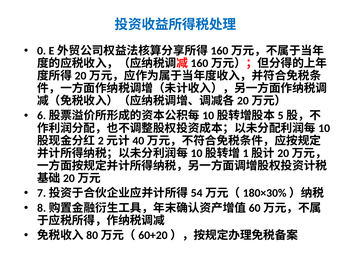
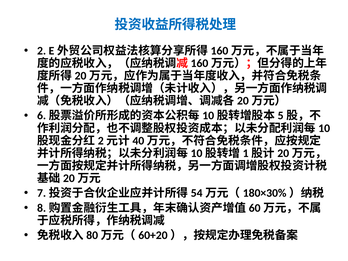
0: 0 -> 2
